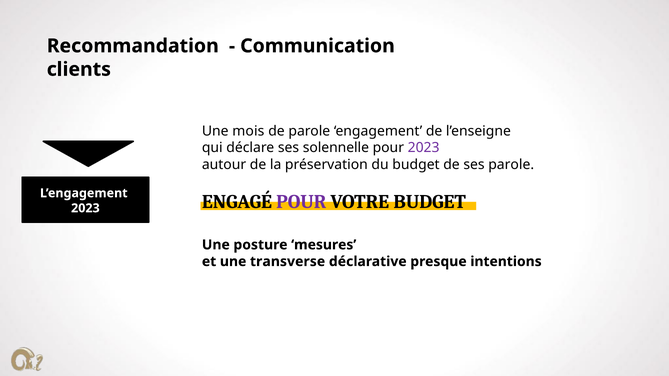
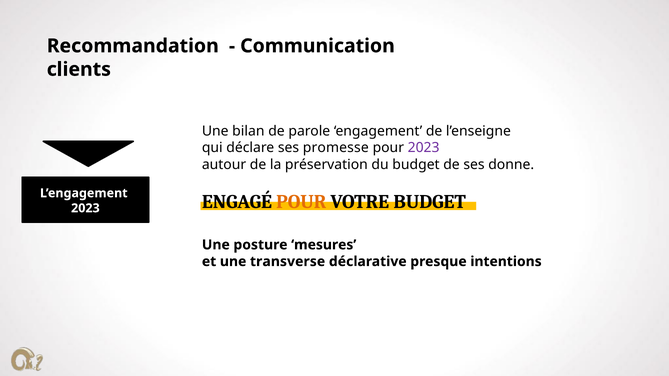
mois: mois -> bilan
solennelle: solennelle -> promesse
ses parole: parole -> donne
POUR at (301, 202) colour: purple -> orange
